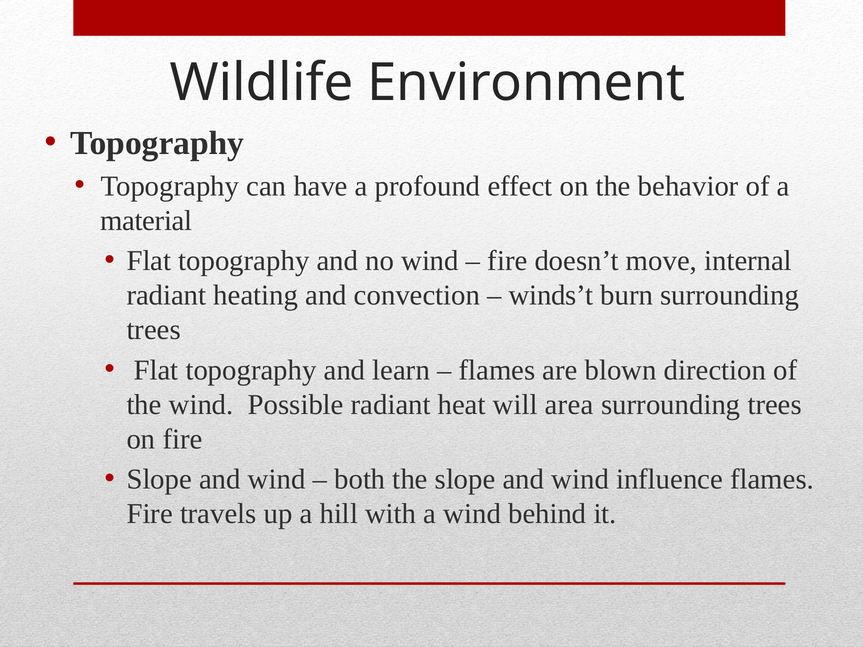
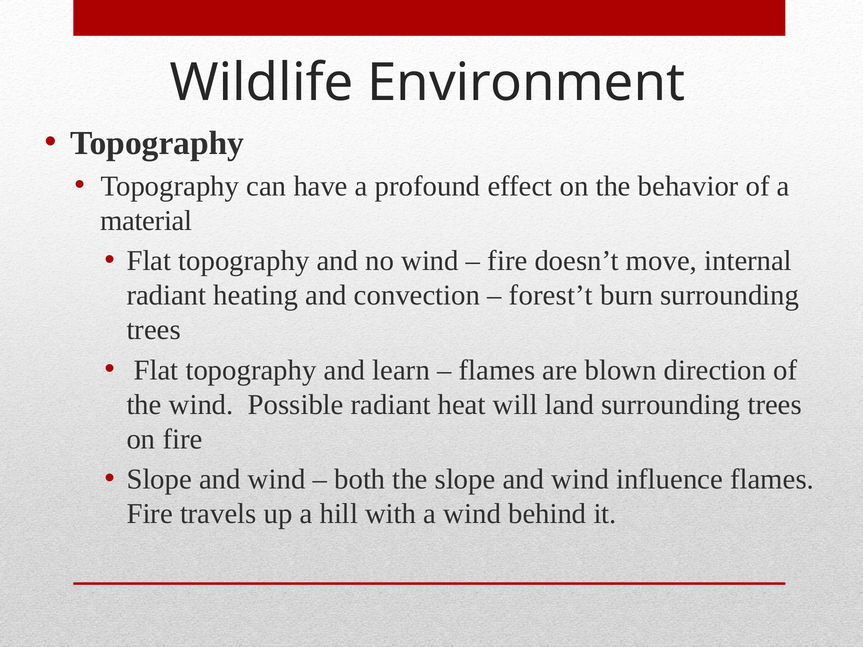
winds’t: winds’t -> forest’t
area: area -> land
